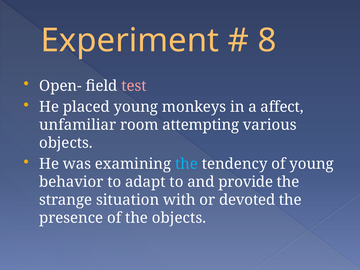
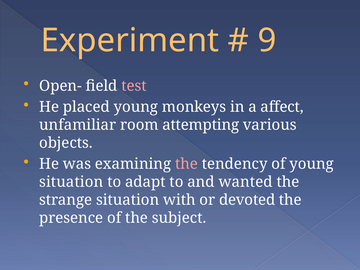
8: 8 -> 9
the at (187, 164) colour: light blue -> pink
behavior at (71, 182): behavior -> situation
provide: provide -> wanted
the objects: objects -> subject
